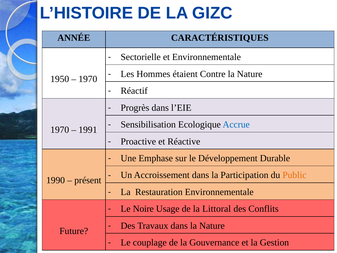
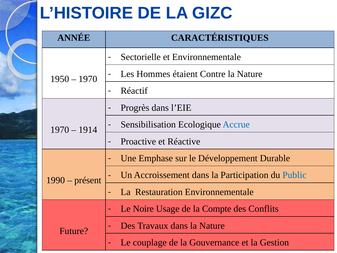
1991: 1991 -> 1914
Public colour: orange -> blue
Littoral: Littoral -> Compte
